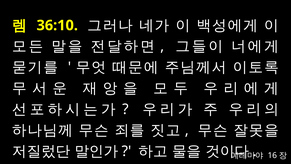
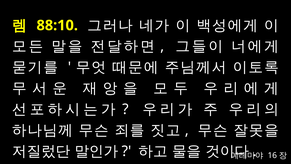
36:10: 36:10 -> 88:10
